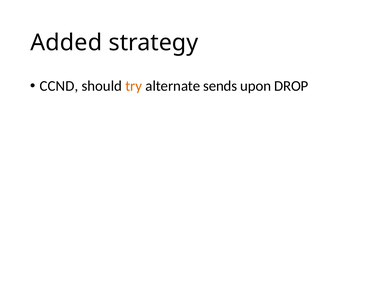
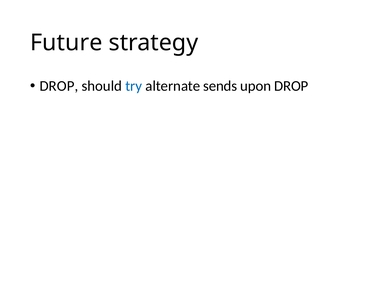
Added: Added -> Future
CCND at (59, 86): CCND -> DROP
try colour: orange -> blue
